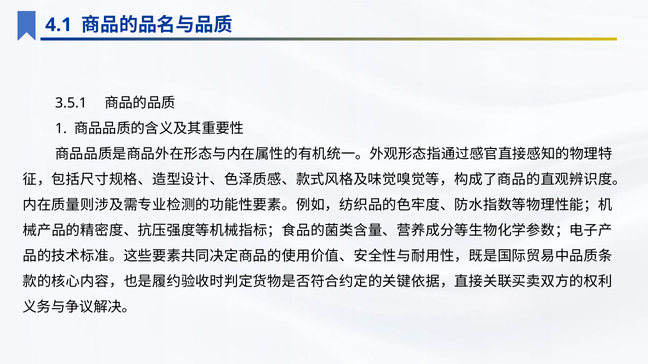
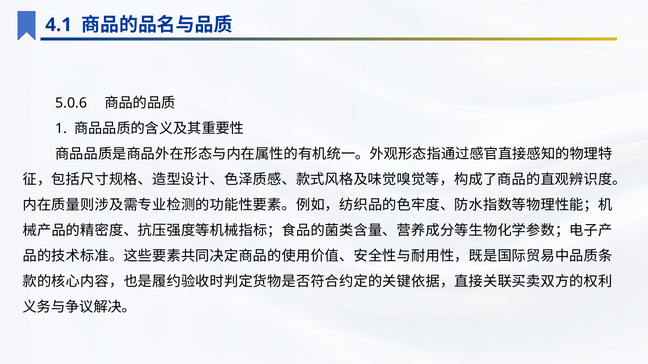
3.5.1: 3.5.1 -> 5.0.6
